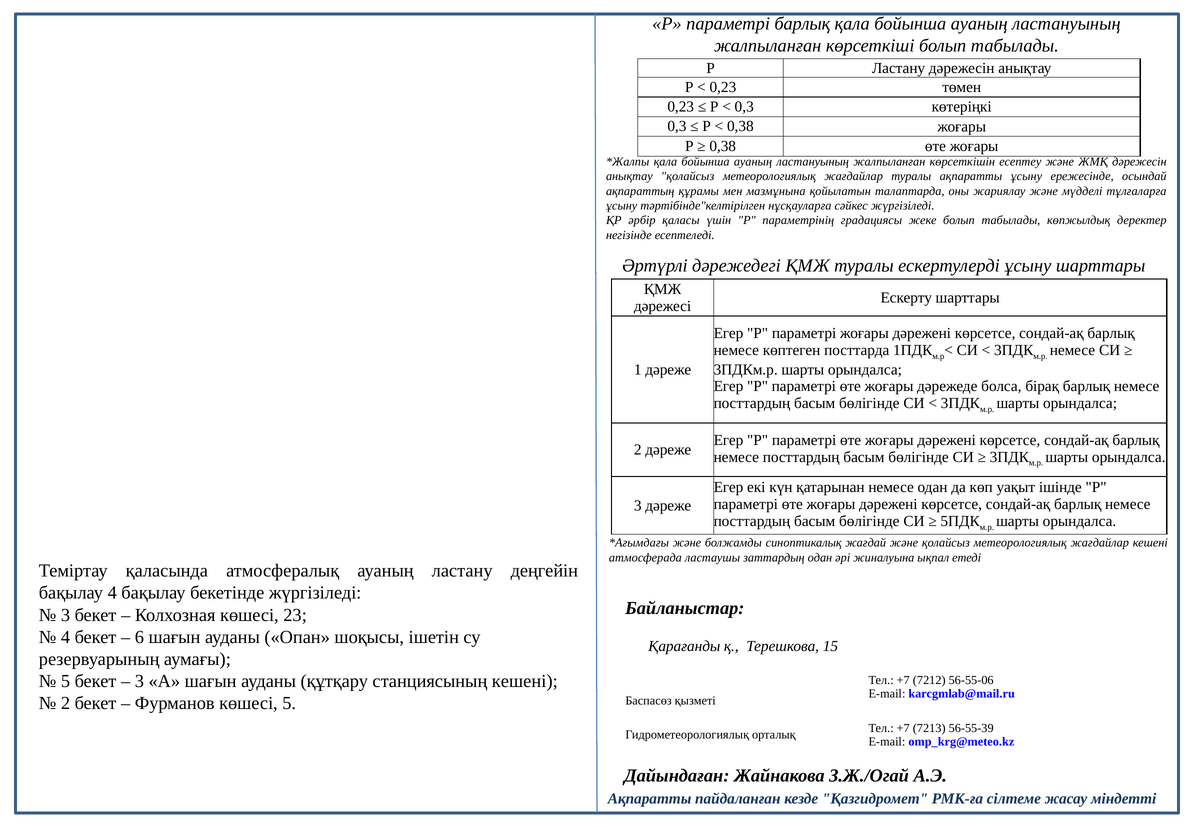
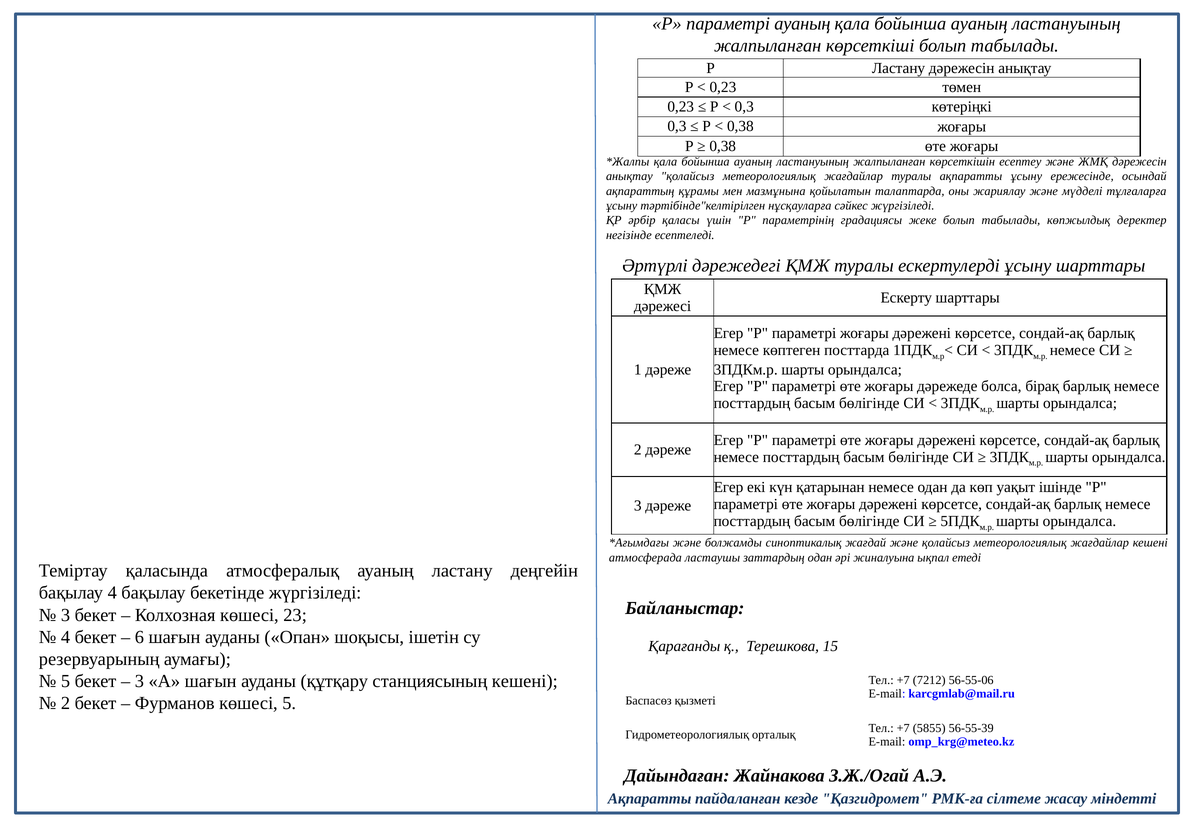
параметрі барлық: барлық -> ауаның
7213: 7213 -> 5855
